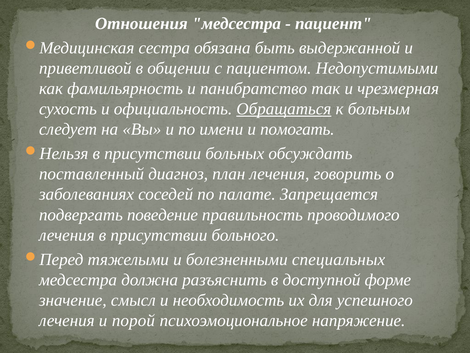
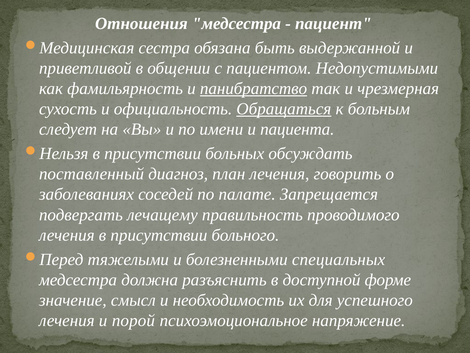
панибратство underline: none -> present
помогать: помогать -> пациента
поведение: поведение -> лечащему
